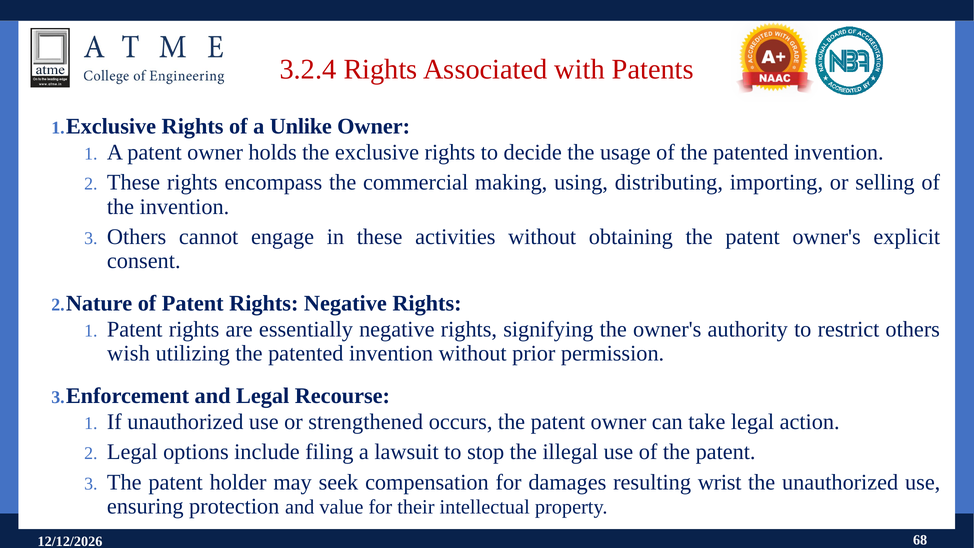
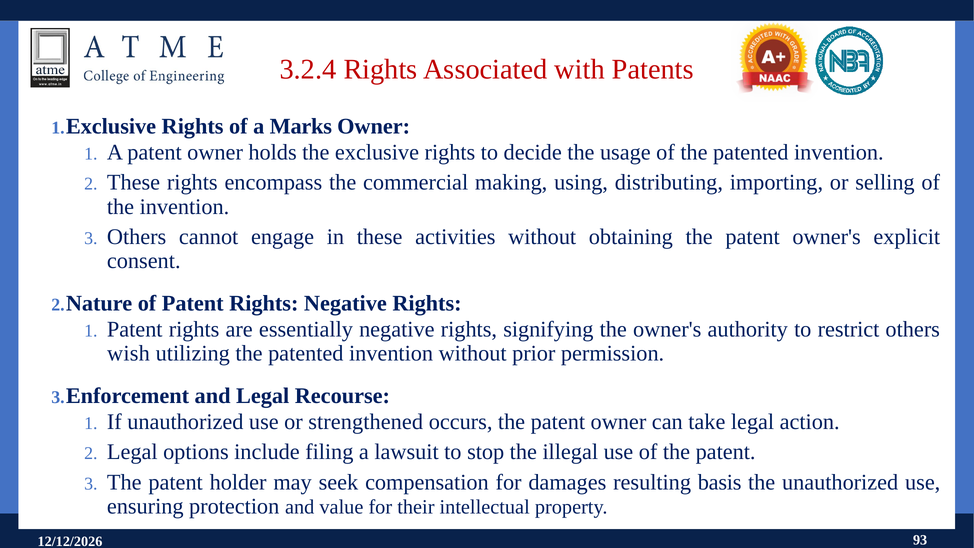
Unlike: Unlike -> Marks
wrist: wrist -> basis
68: 68 -> 93
